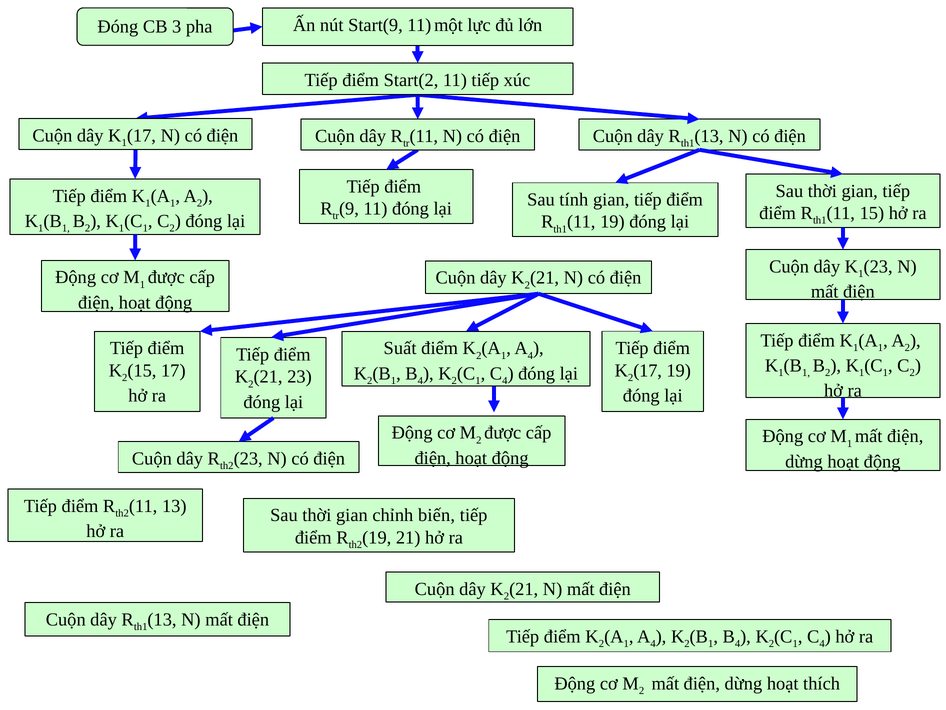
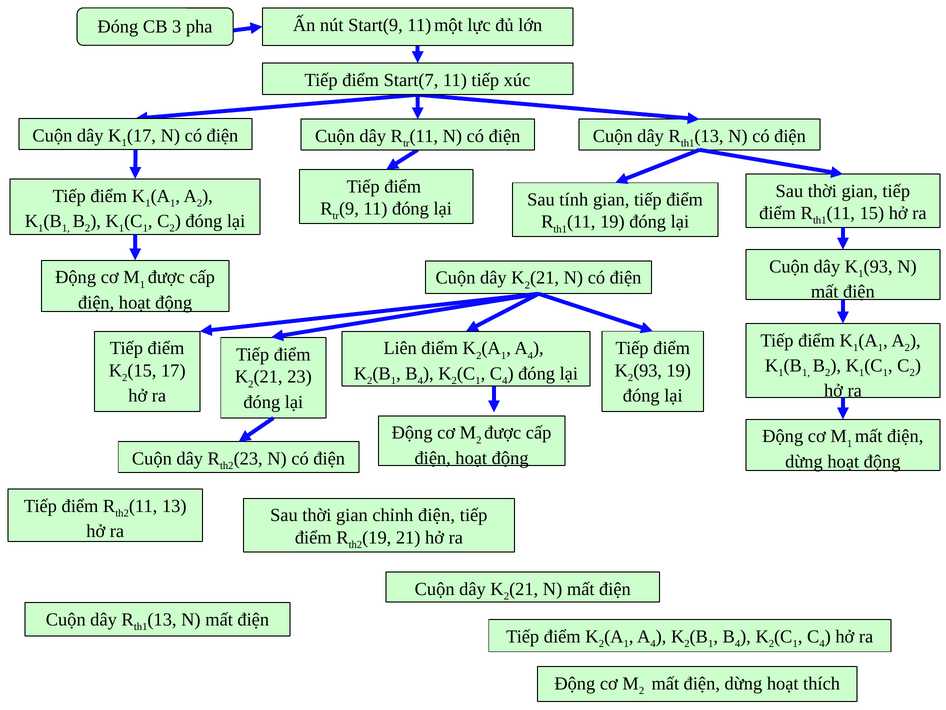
Start(2: Start(2 -> Start(7
23 at (878, 266): 23 -> 93
Suất: Suất -> Liên
17 at (648, 370): 17 -> 93
chỉnh biến: biến -> điện
